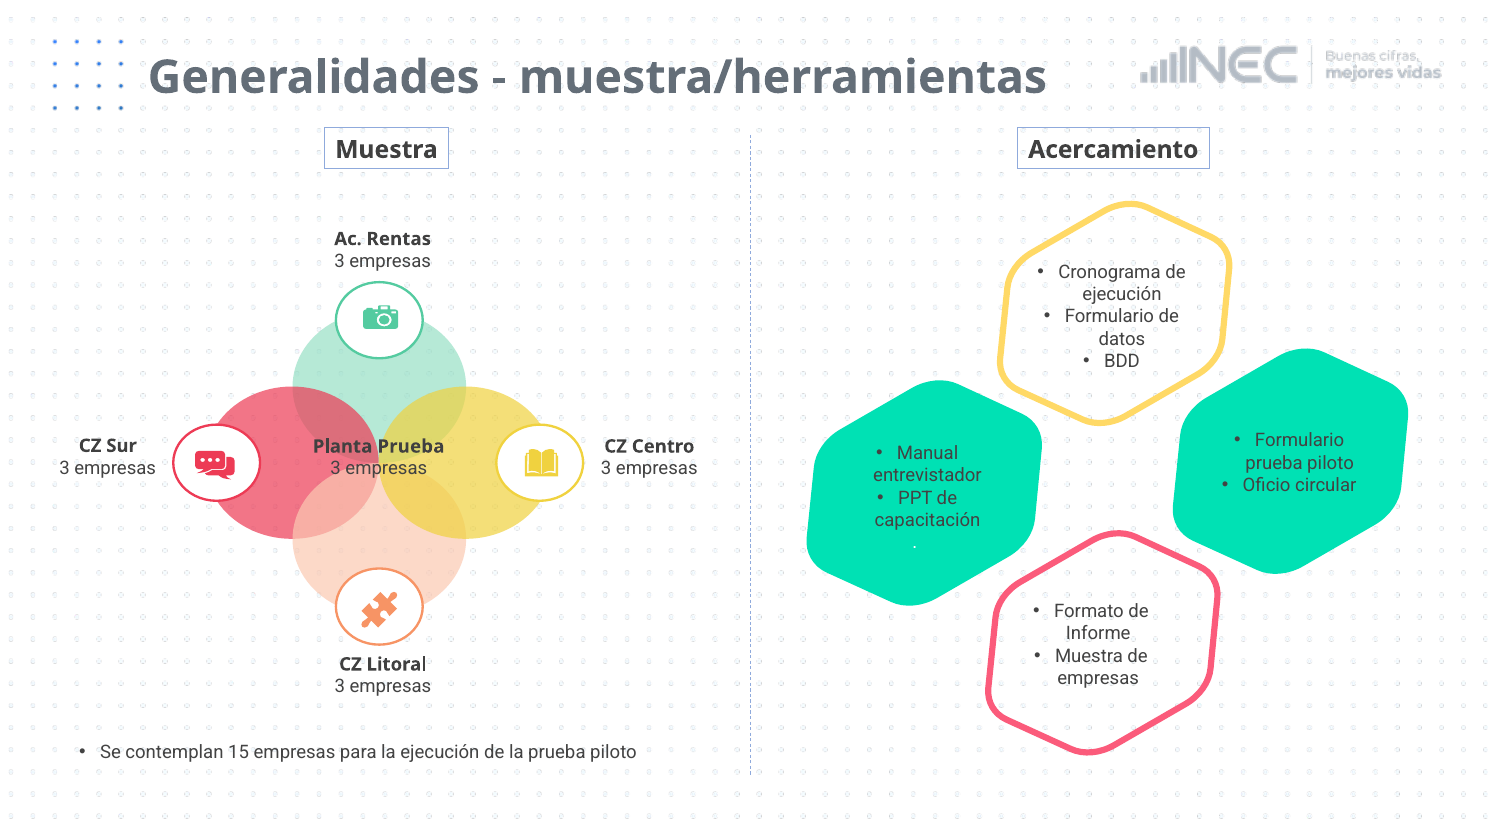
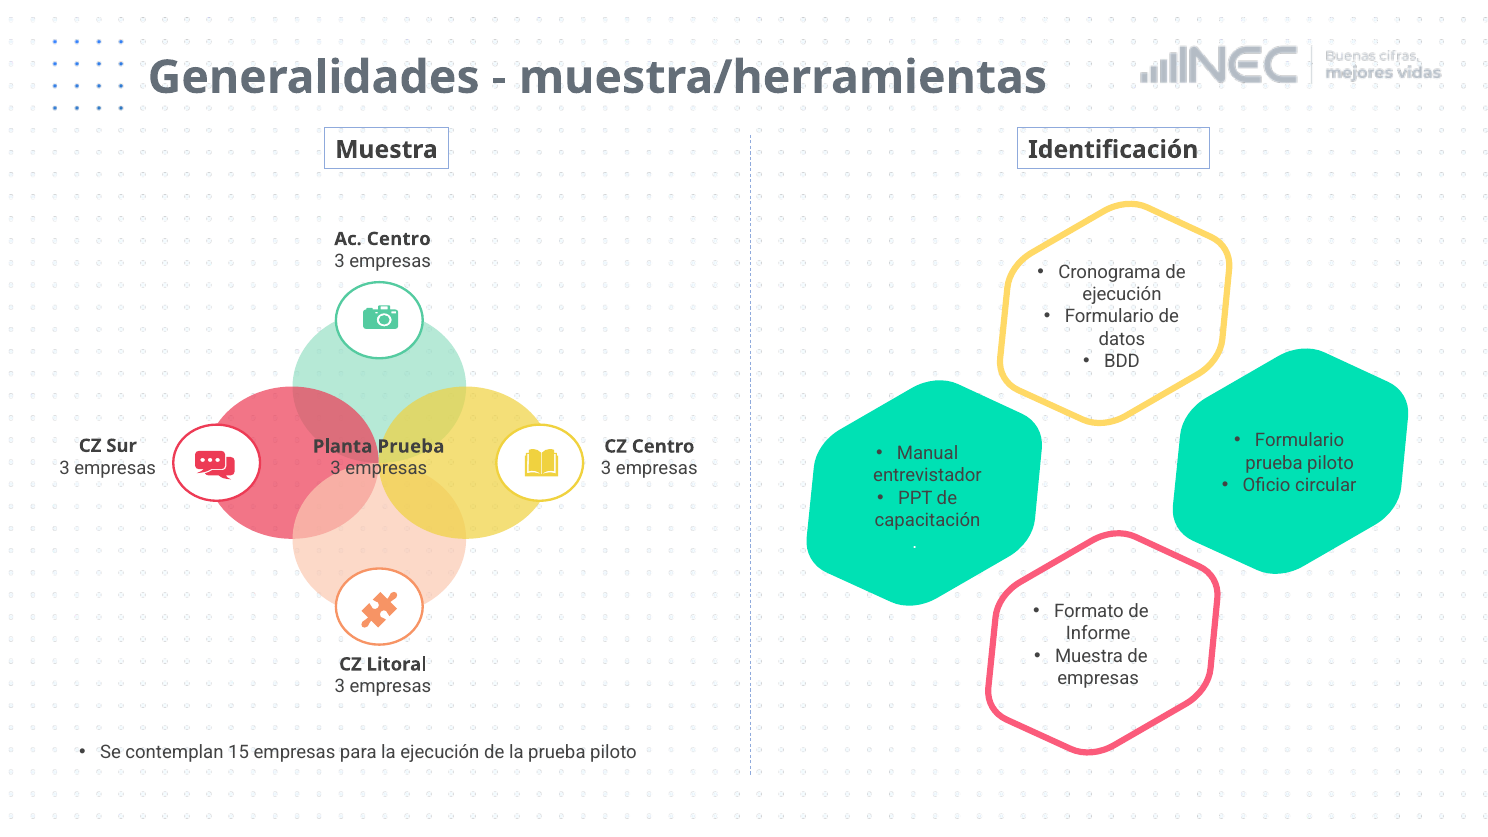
Acercamiento: Acercamiento -> Identificación
Ac Rentas: Rentas -> Centro
